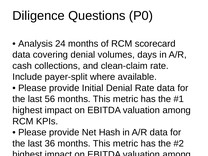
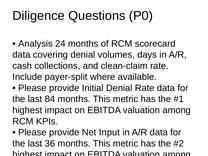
56: 56 -> 84
Hash: Hash -> Input
